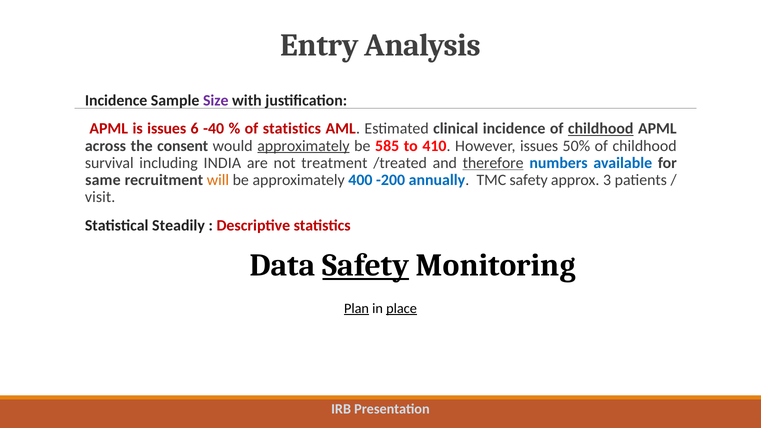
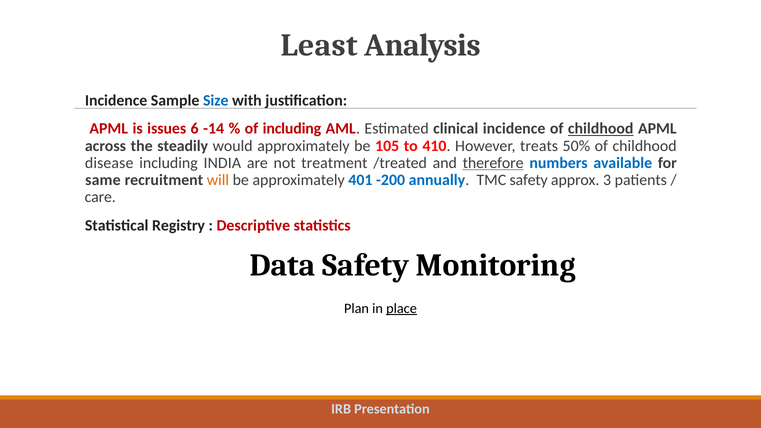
Entry: Entry -> Least
Size colour: purple -> blue
-40: -40 -> -14
of statistics: statistics -> including
consent: consent -> steadily
approximately at (303, 146) underline: present -> none
585: 585 -> 105
However issues: issues -> treats
survival: survival -> disease
400: 400 -> 401
visit: visit -> care
Steadily: Steadily -> Registry
Safety at (366, 265) underline: present -> none
Plan underline: present -> none
